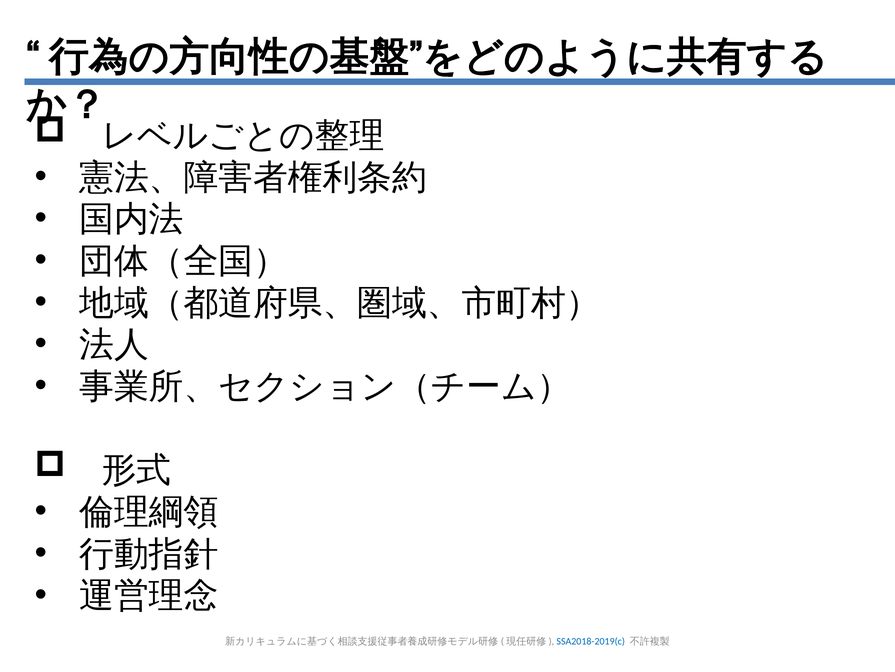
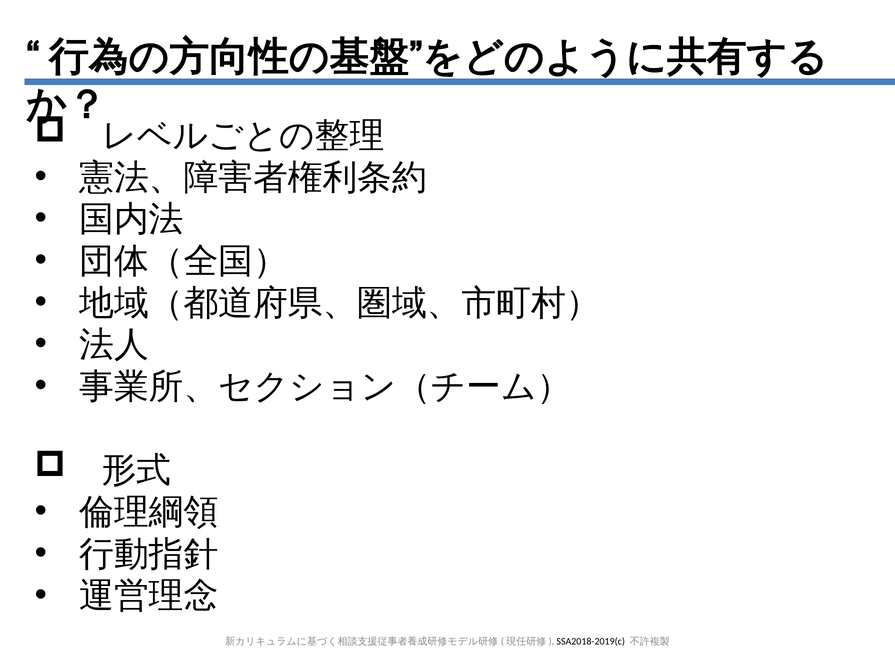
SSA2018-2019(c colour: blue -> black
